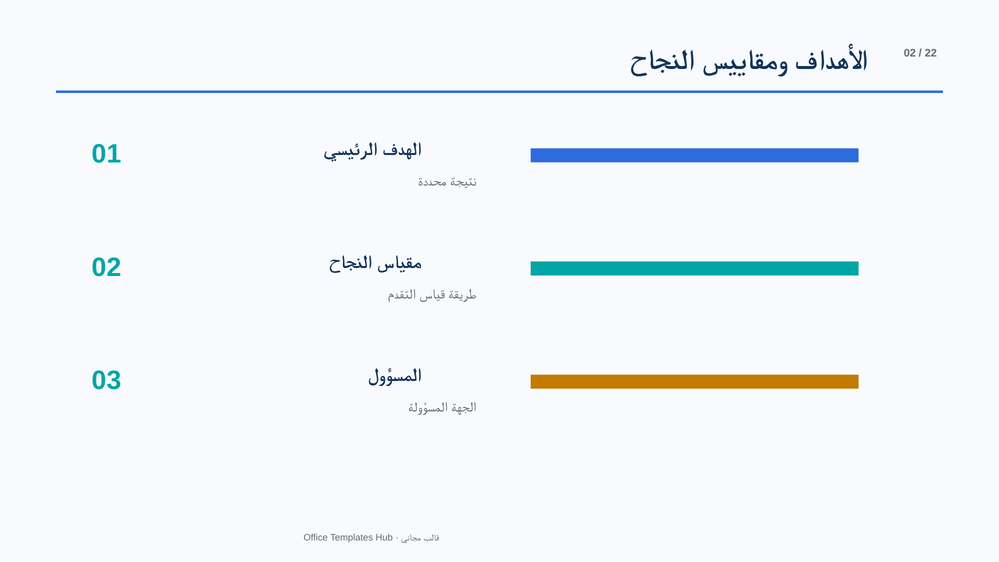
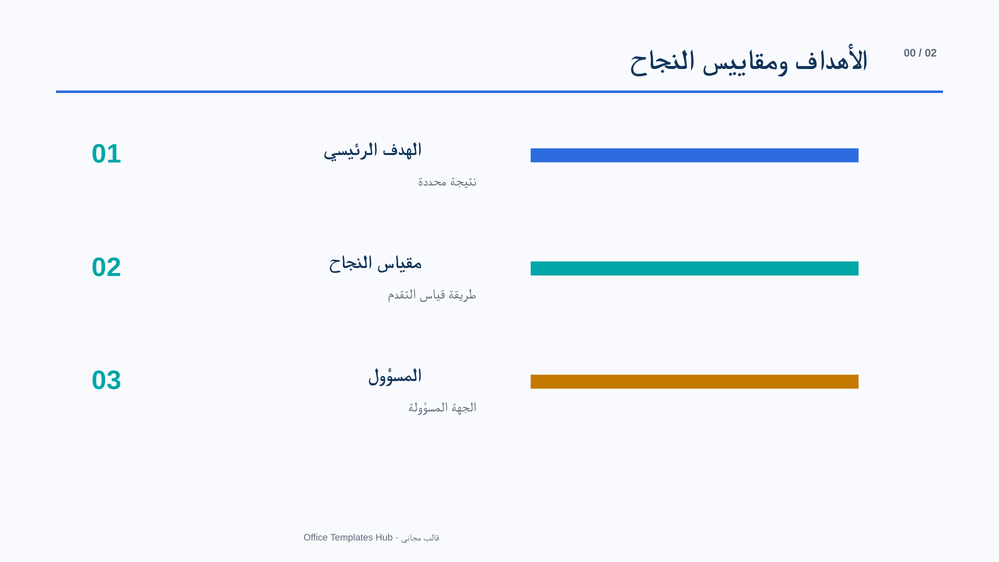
02 at (910, 53): 02 -> 00
22 at (931, 53): 22 -> 02
